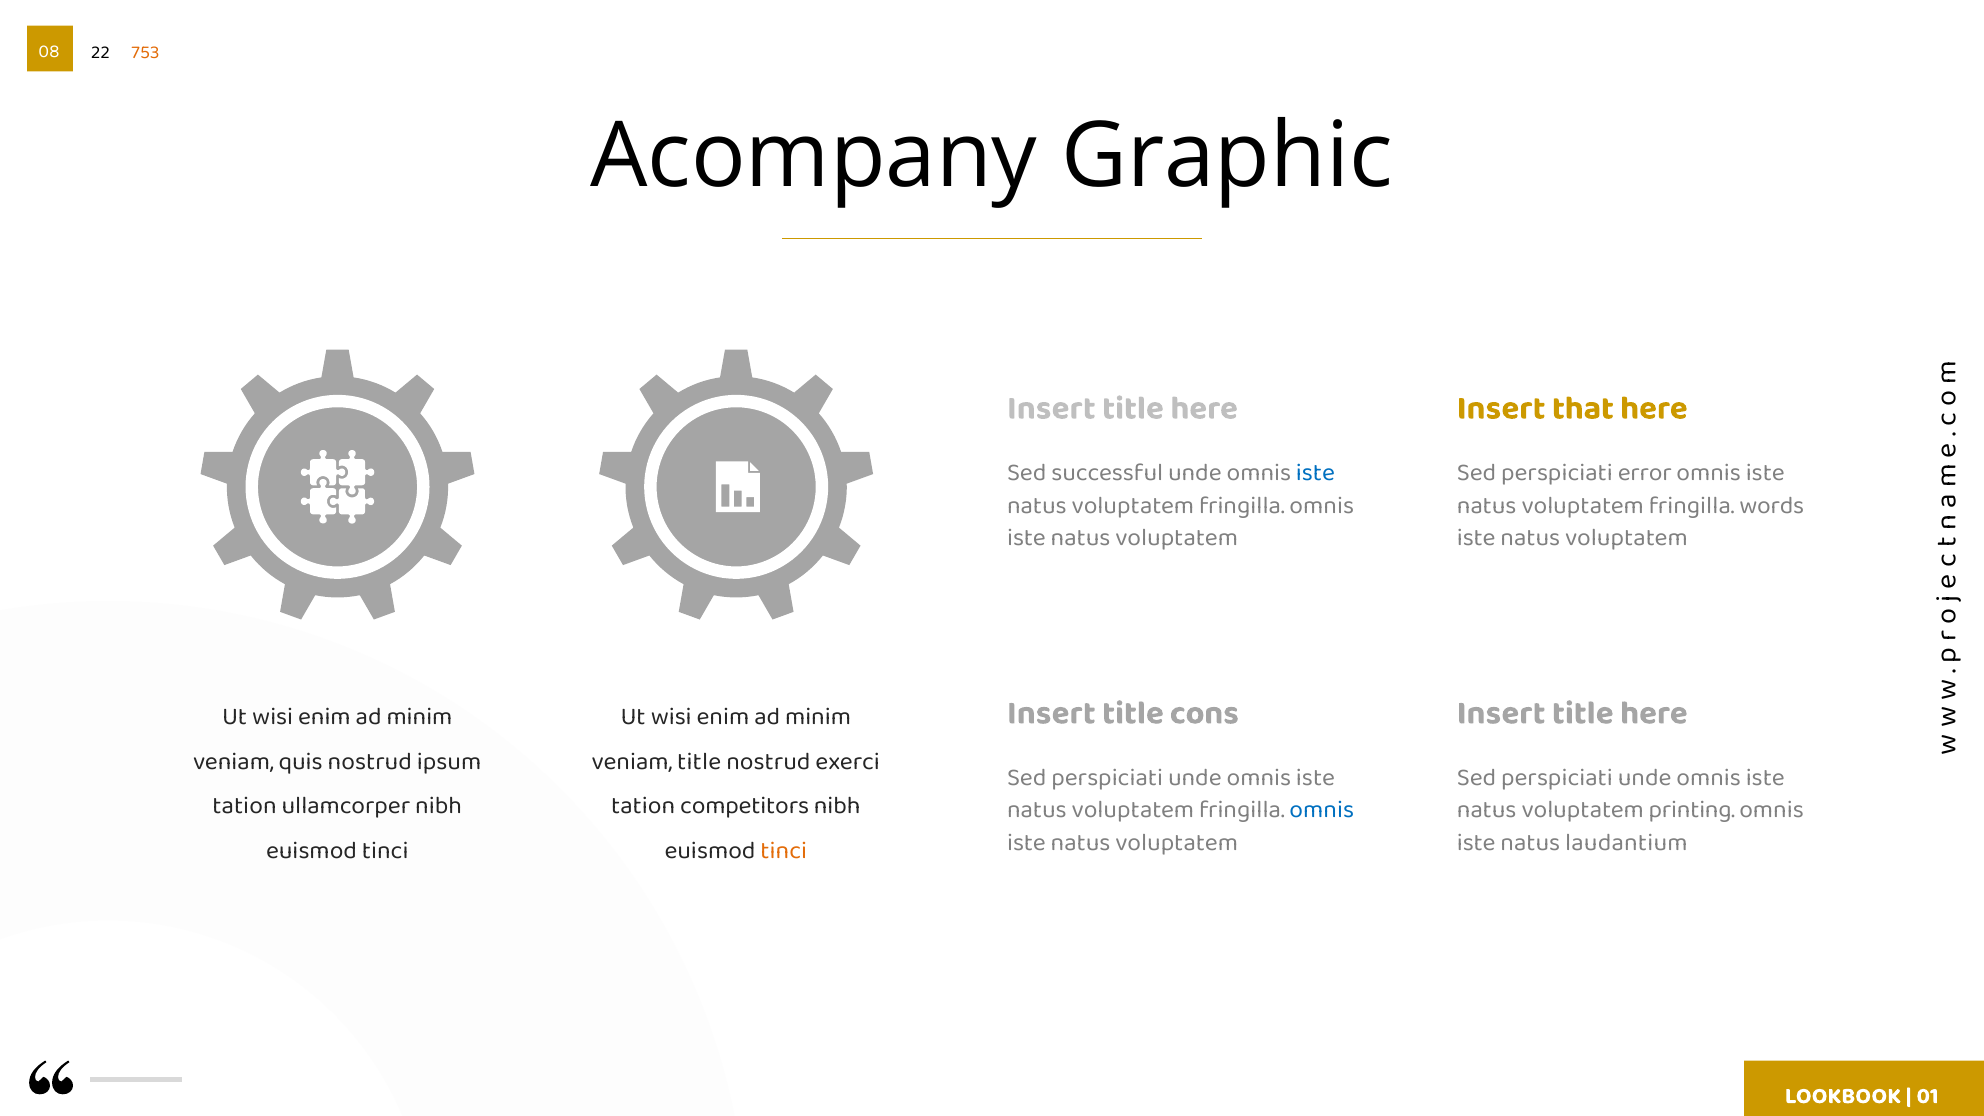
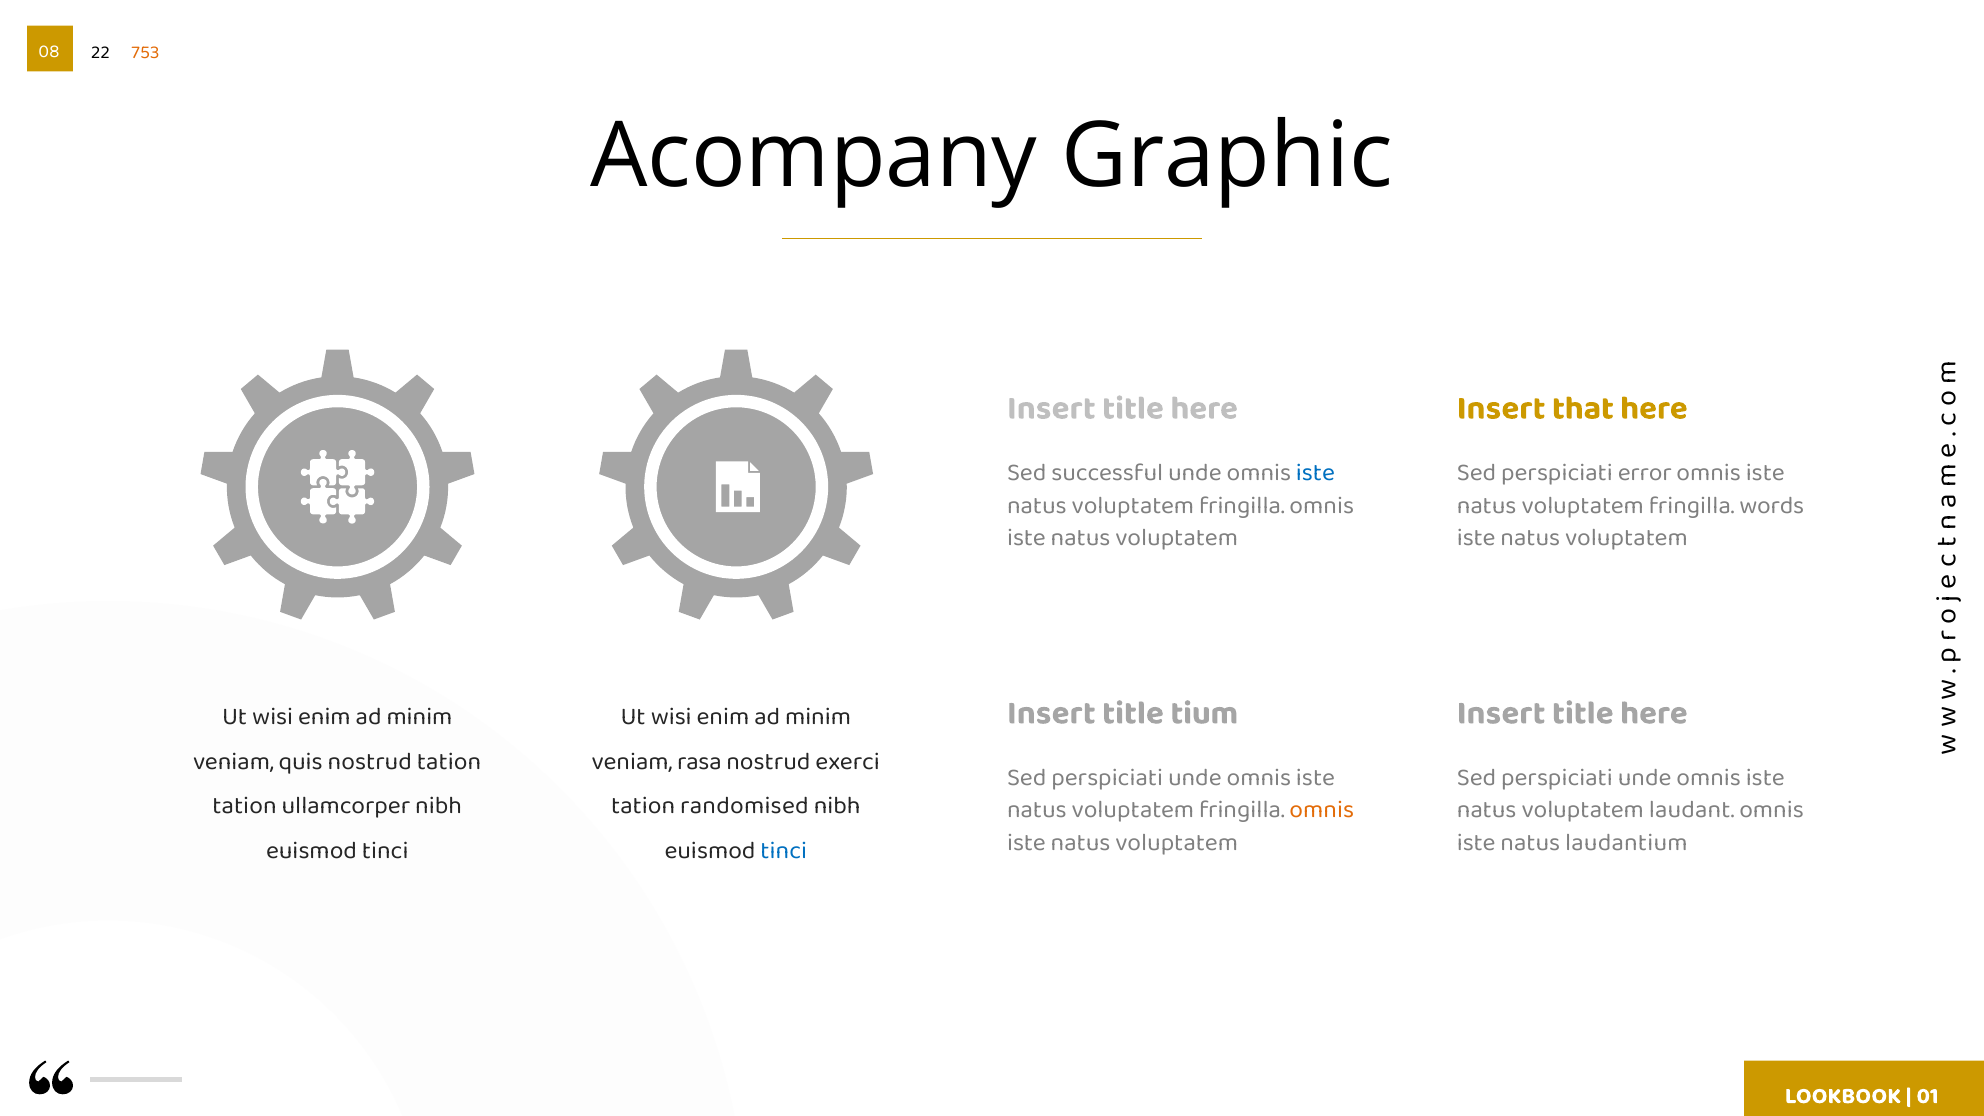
cons: cons -> tium
nostrud ipsum: ipsum -> tation
veniam title: title -> rasa
competitors: competitors -> randomised
omnis at (1322, 810) colour: blue -> orange
printing: printing -> laudant
tinci at (784, 850) colour: orange -> blue
